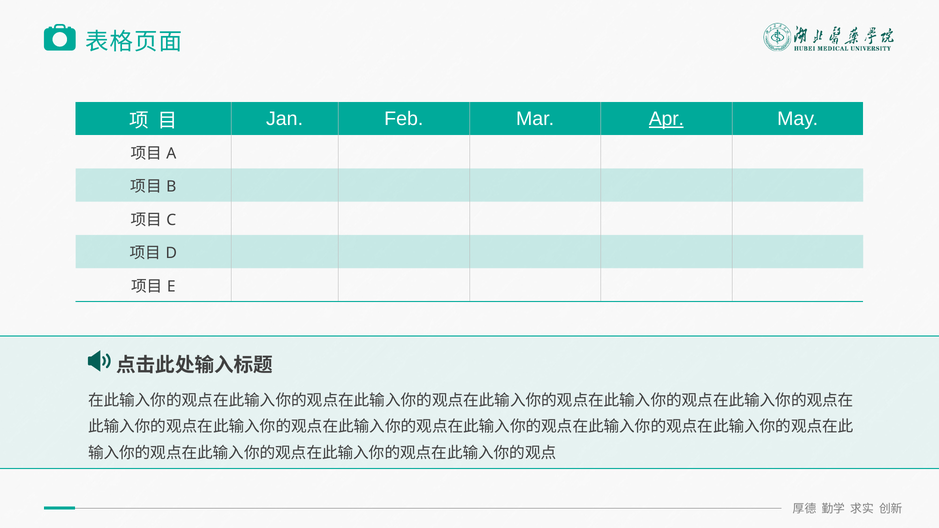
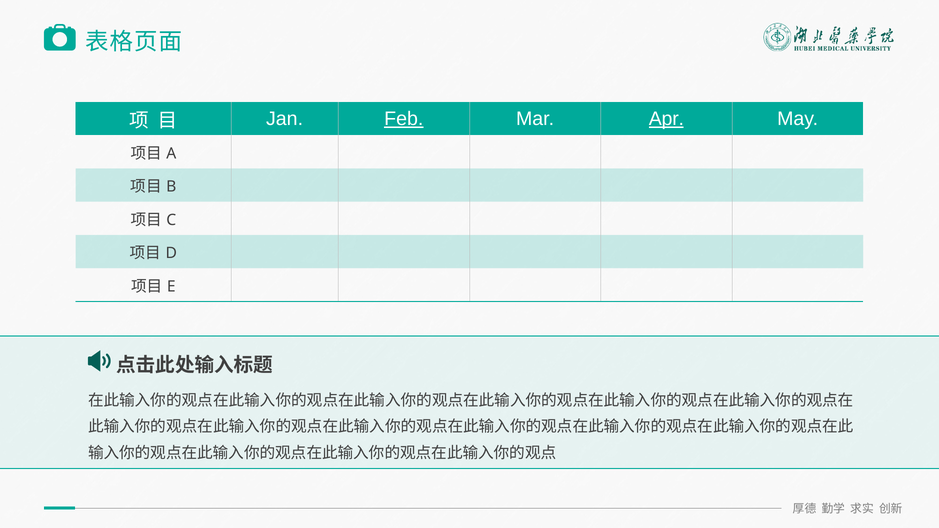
Feb underline: none -> present
